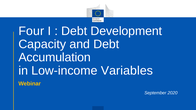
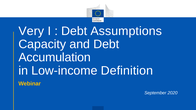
Four: Four -> Very
Development: Development -> Assumptions
Variables: Variables -> Definition
